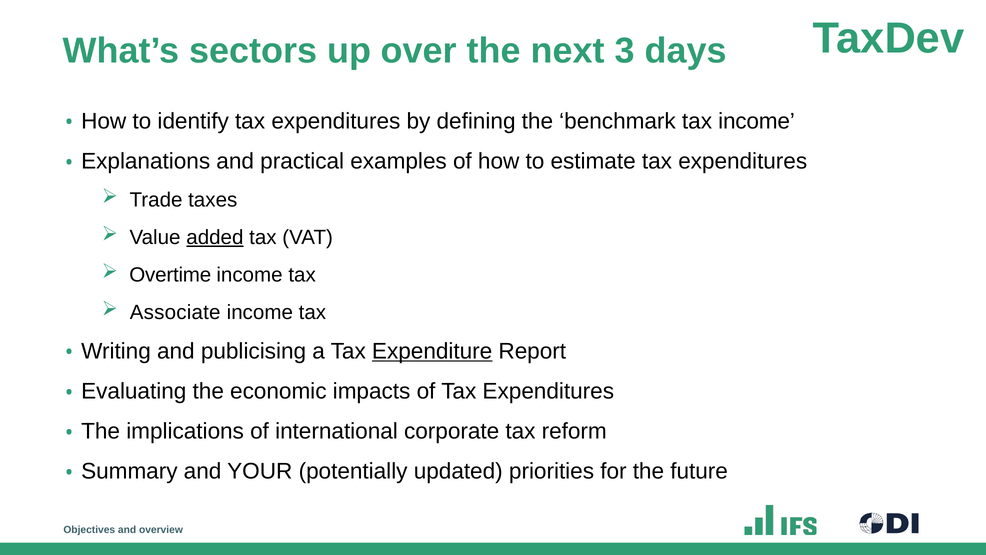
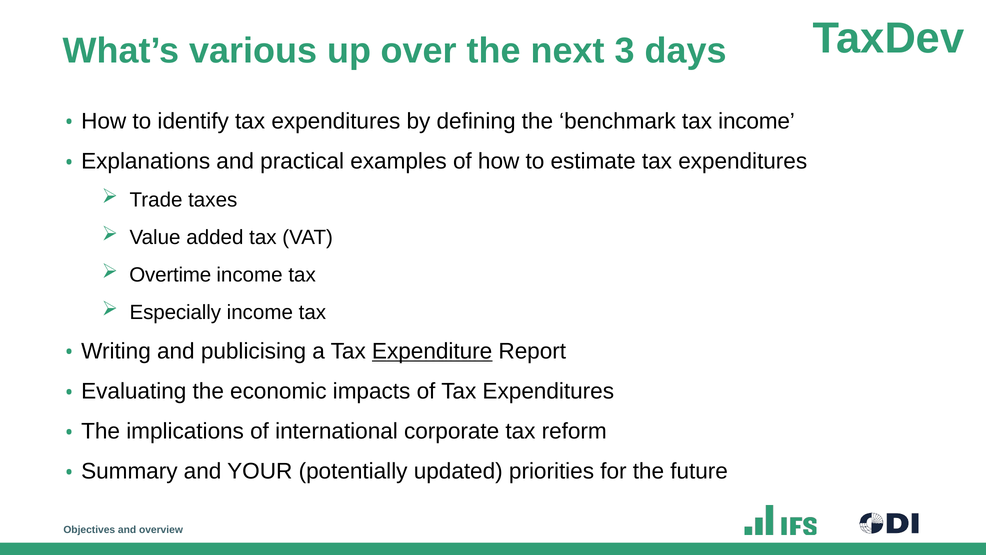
sectors: sectors -> various
added underline: present -> none
Associate: Associate -> Especially
